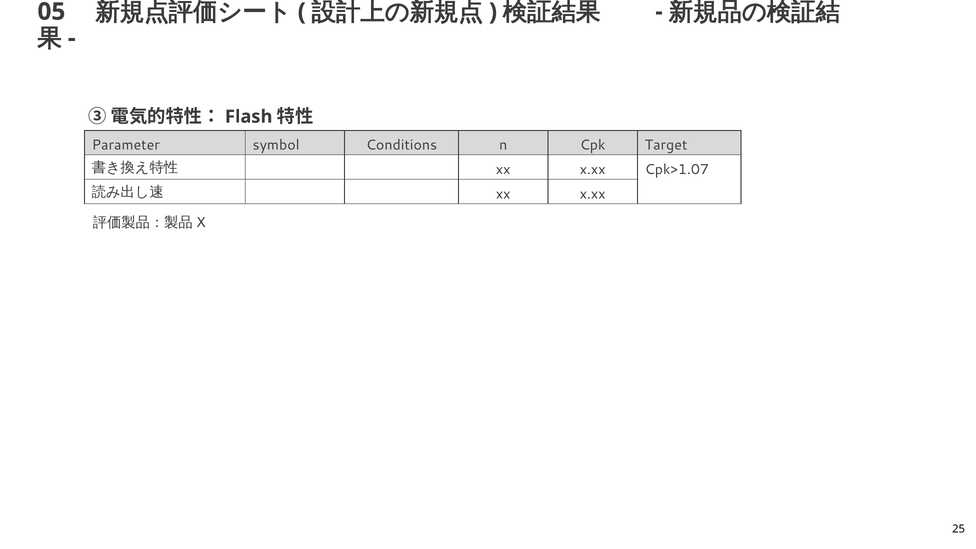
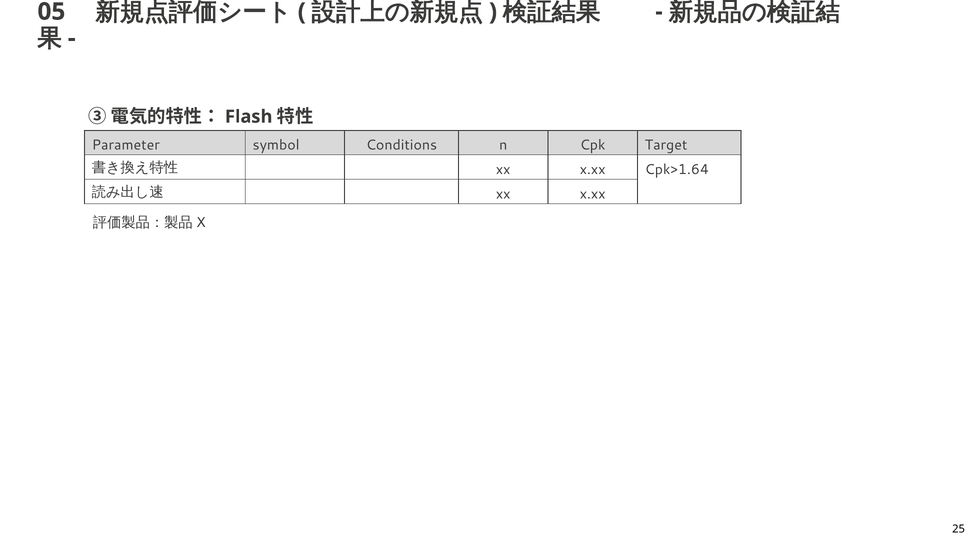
Cpk>1.07: Cpk>1.07 -> Cpk>1.64
